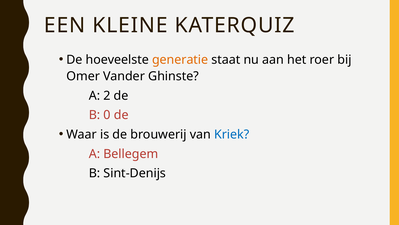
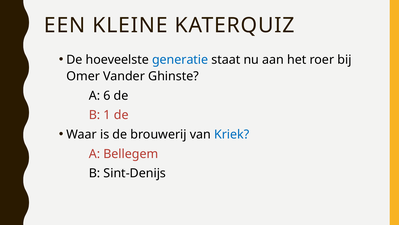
generatie colour: orange -> blue
2: 2 -> 6
0: 0 -> 1
